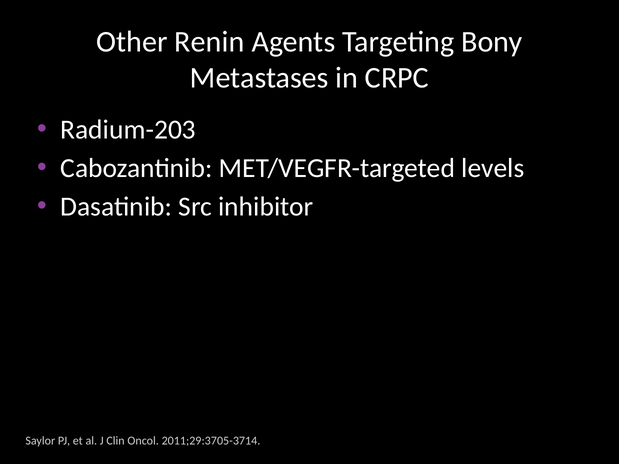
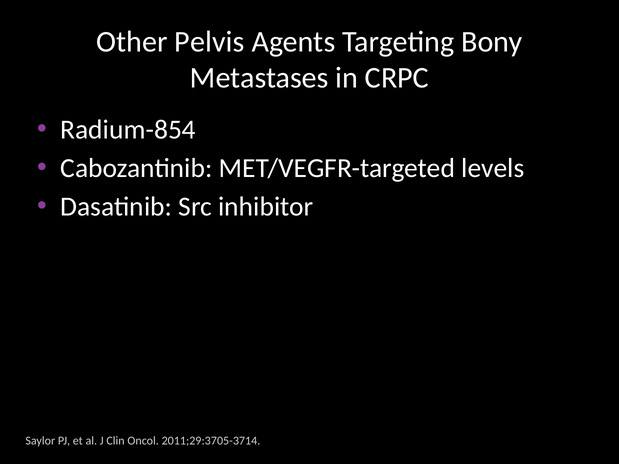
Renin: Renin -> Pelvis
Radium-203: Radium-203 -> Radium-854
